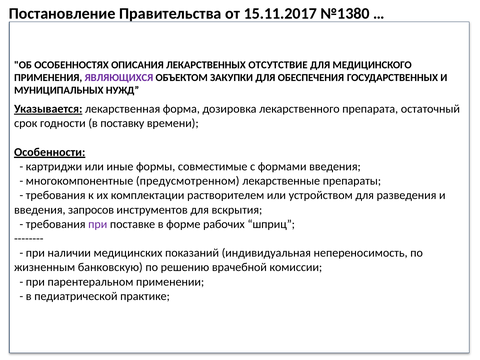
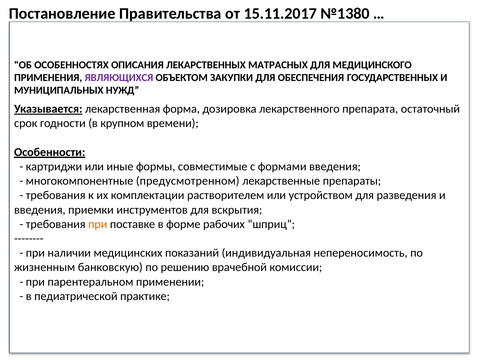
ОТСУТСТВИЕ: ОТСУТСТВИЕ -> МАТРАСНЫХ
поставку: поставку -> крупном
запросов: запросов -> приемки
при at (98, 224) colour: purple -> orange
